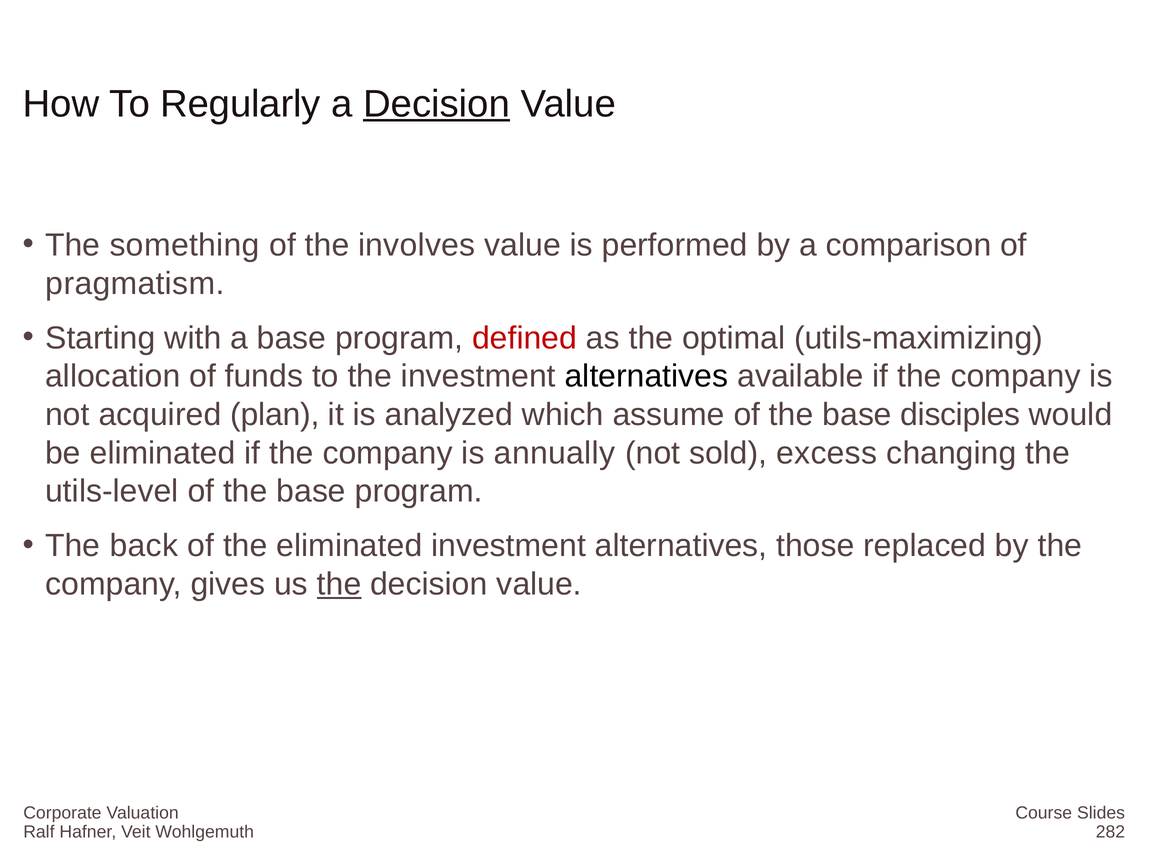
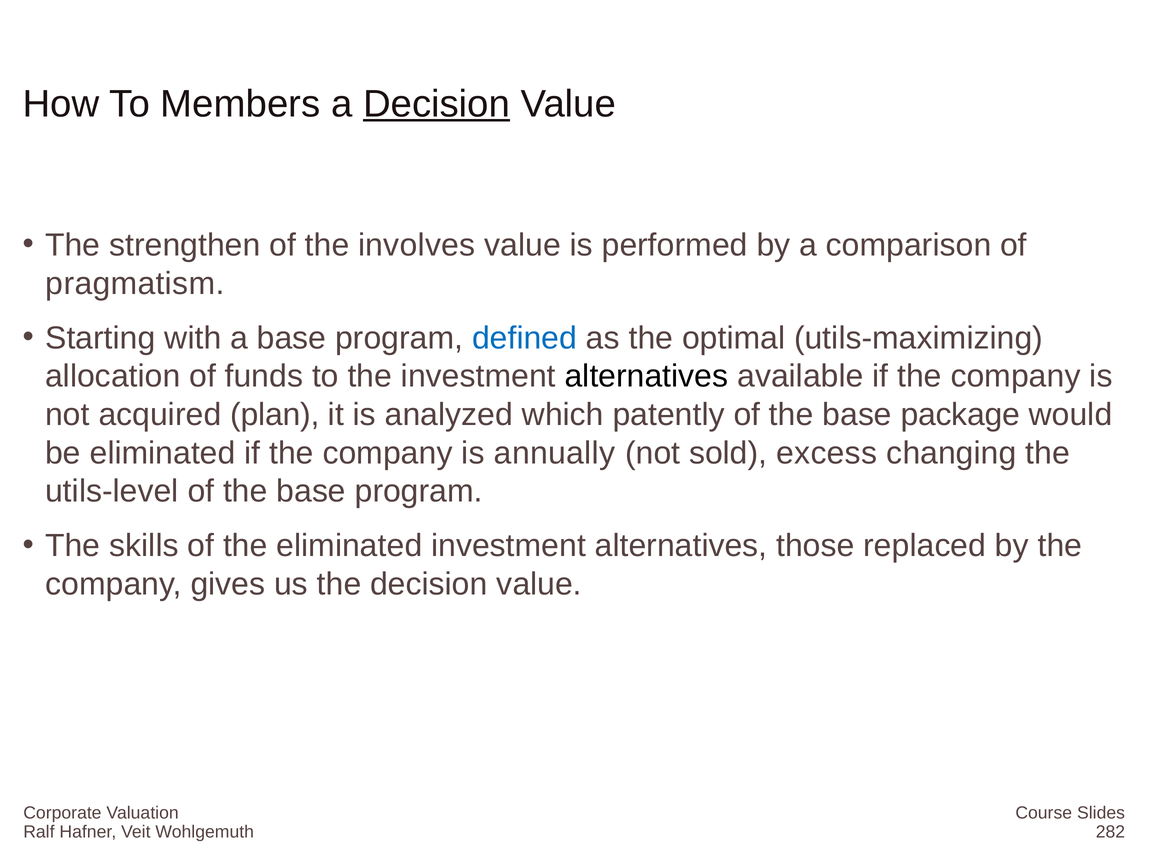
Regularly: Regularly -> Members
something: something -> strengthen
defined colour: red -> blue
assume: assume -> patently
disciples: disciples -> package
back: back -> skills
the at (339, 584) underline: present -> none
